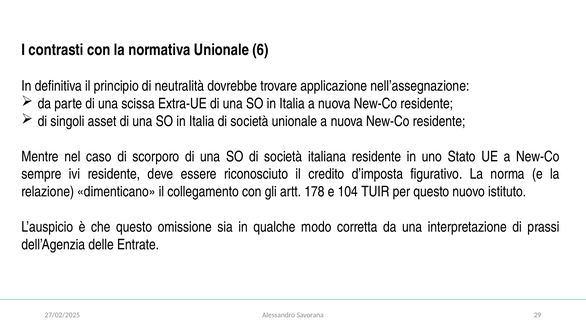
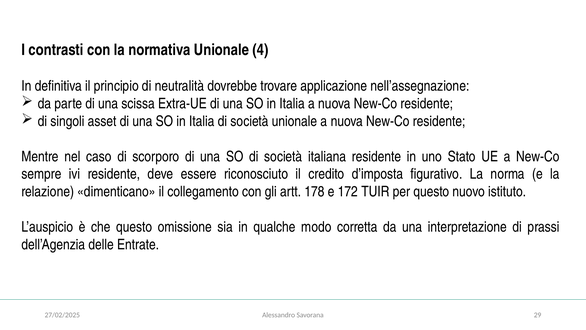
6: 6 -> 4
104: 104 -> 172
